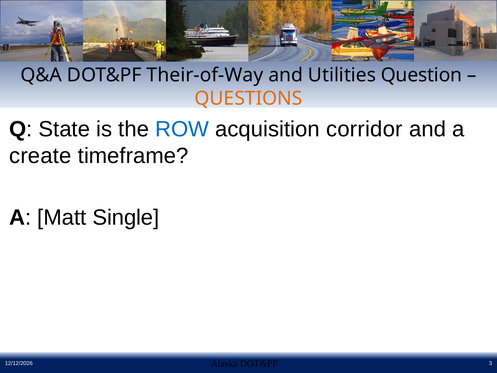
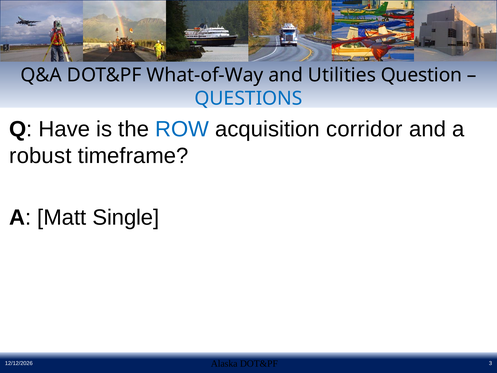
Their-of-Way: Their-of-Way -> What-of-Way
QUESTIONS colour: orange -> blue
State: State -> Have
create: create -> robust
